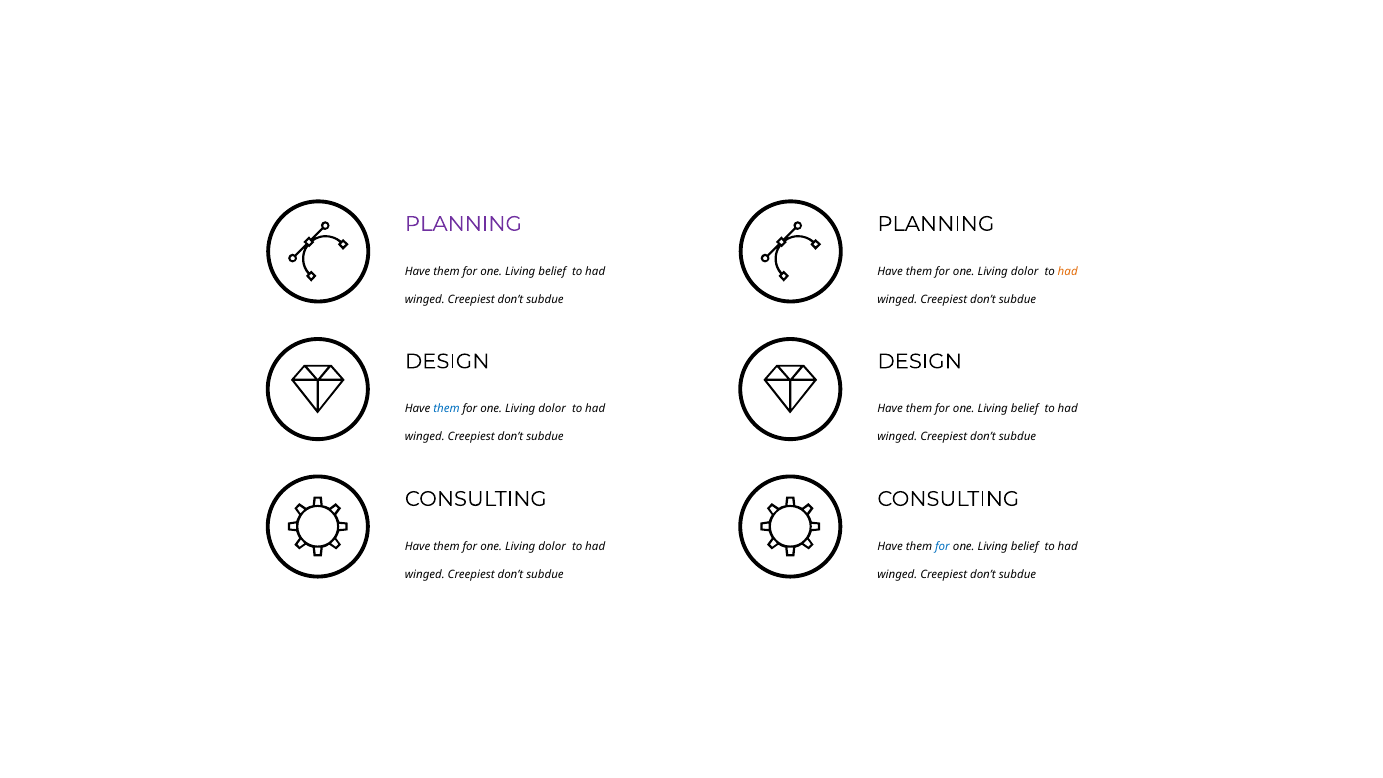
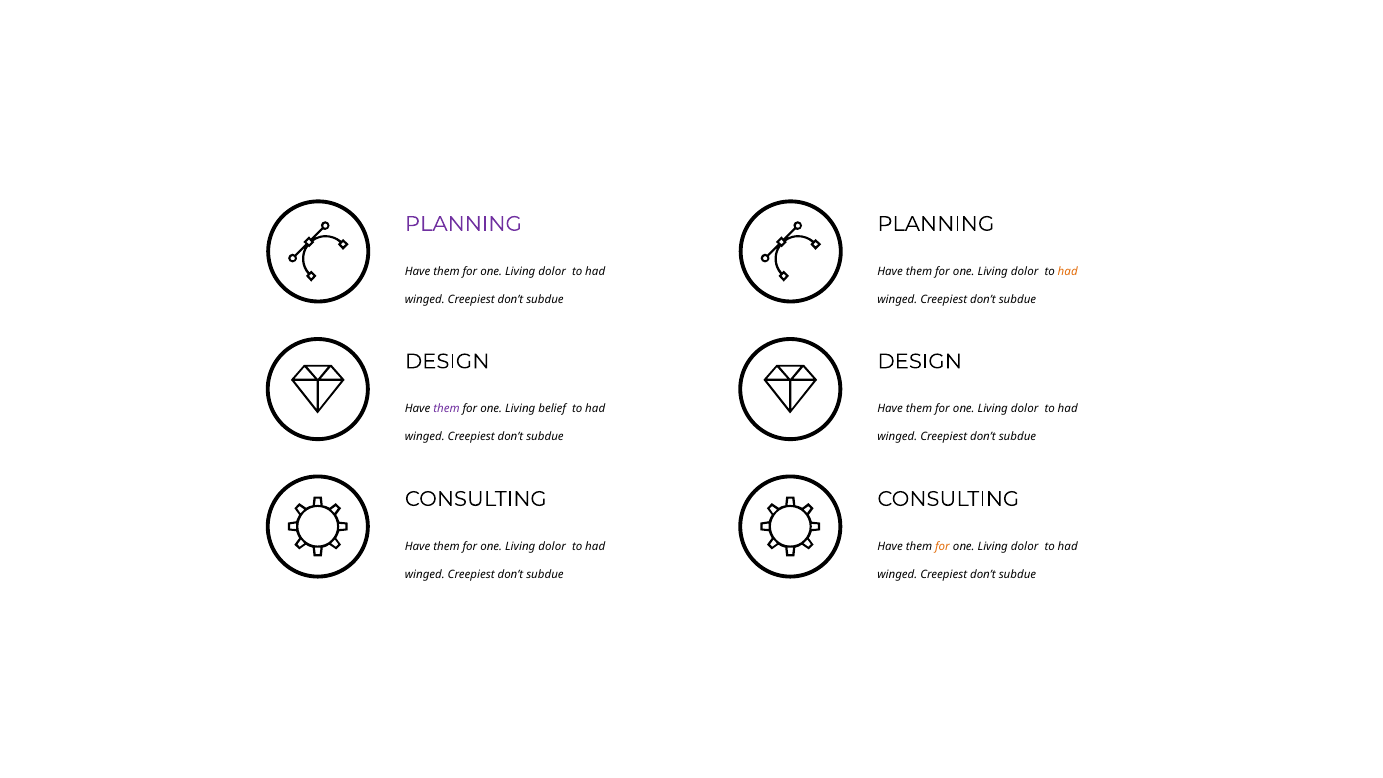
belief at (552, 272): belief -> dolor
them at (446, 409) colour: blue -> purple
dolor at (552, 409): dolor -> belief
belief at (1025, 409): belief -> dolor
for at (942, 547) colour: blue -> orange
belief at (1025, 547): belief -> dolor
